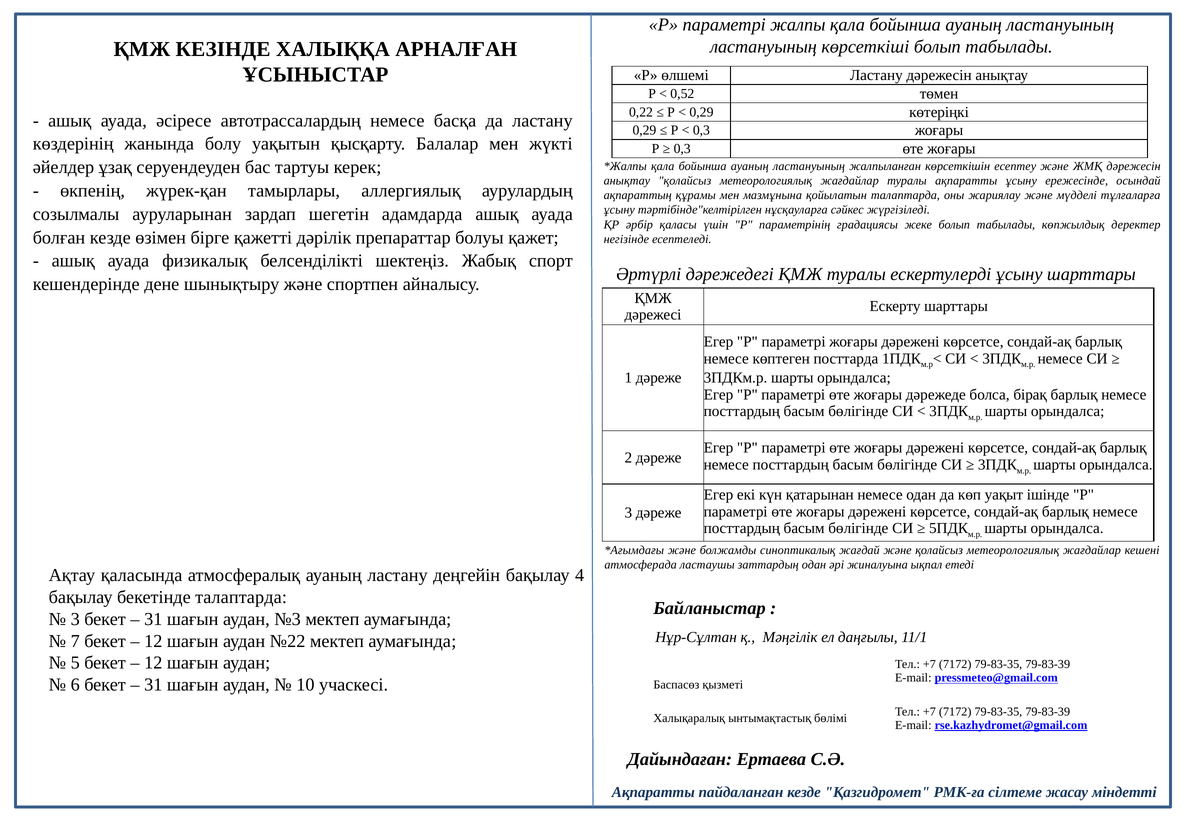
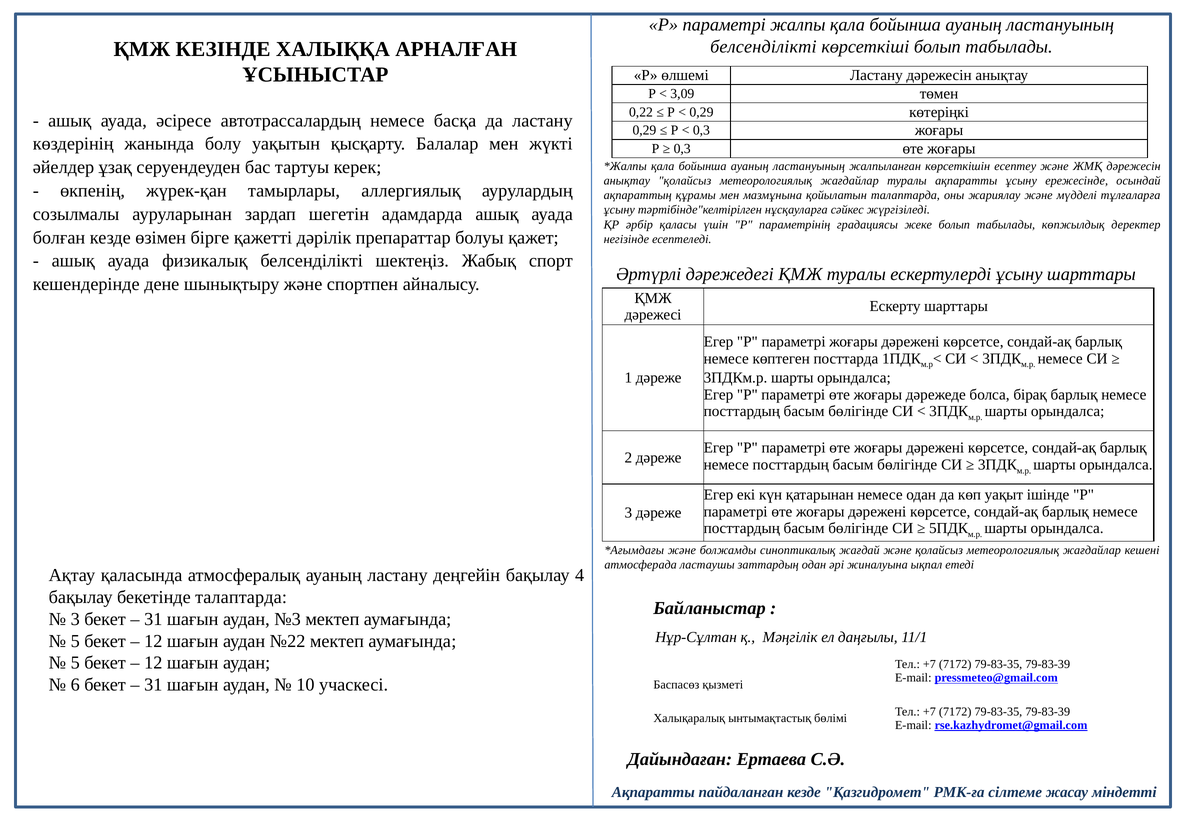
ластануының at (764, 47): ластануының -> белсенділікті
0,52: 0,52 -> 3,09
7 at (75, 641): 7 -> 5
